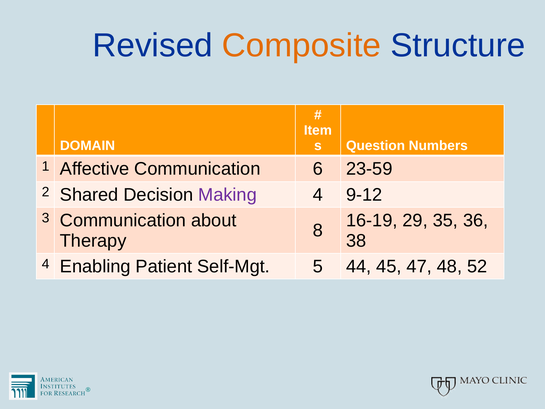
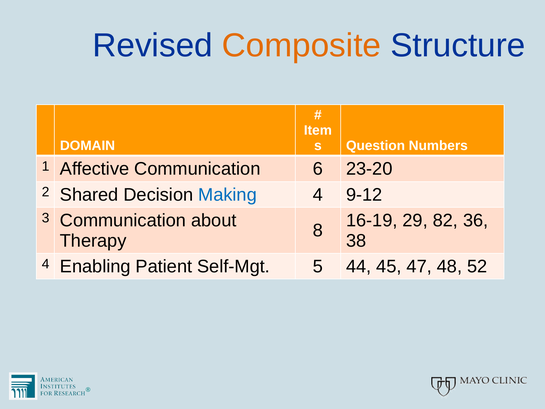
23-59: 23-59 -> 23-20
Making colour: purple -> blue
35: 35 -> 82
